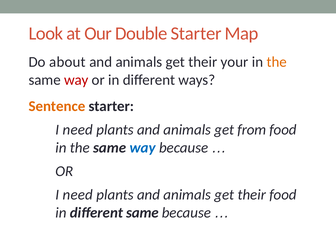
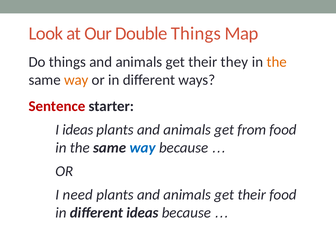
Double Starter: Starter -> Things
Do about: about -> things
your: your -> they
way at (76, 80) colour: red -> orange
Sentence colour: orange -> red
need at (78, 130): need -> ideas
different same: same -> ideas
